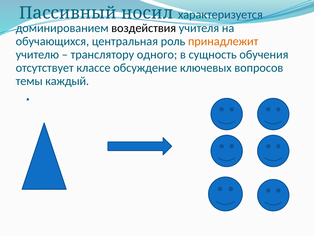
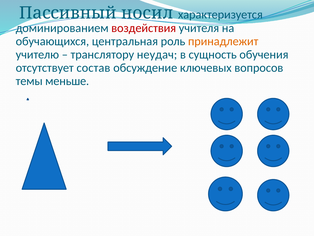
воздействия colour: black -> red
одного: одного -> неудач
классе: классе -> состав
каждый: каждый -> меньше
